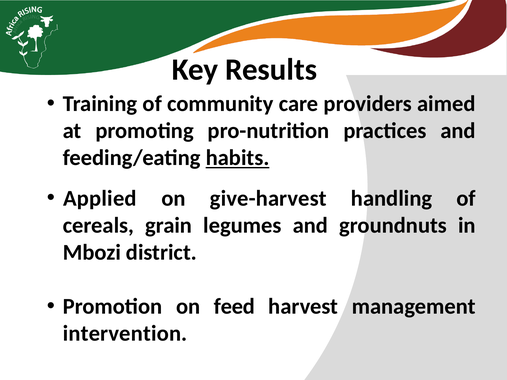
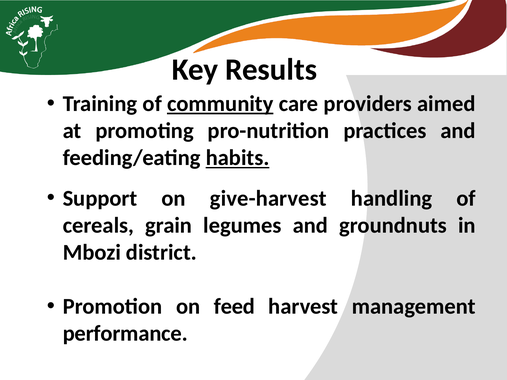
community underline: none -> present
Applied: Applied -> Support
intervention: intervention -> performance
